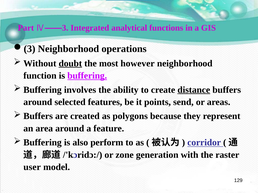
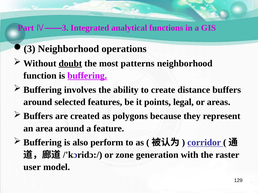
however: however -> patterns
distance underline: present -> none
send: send -> legal
